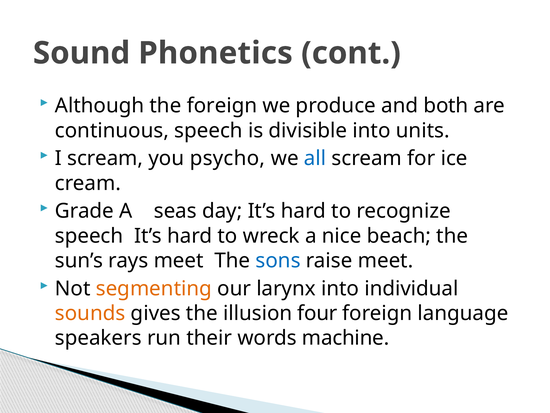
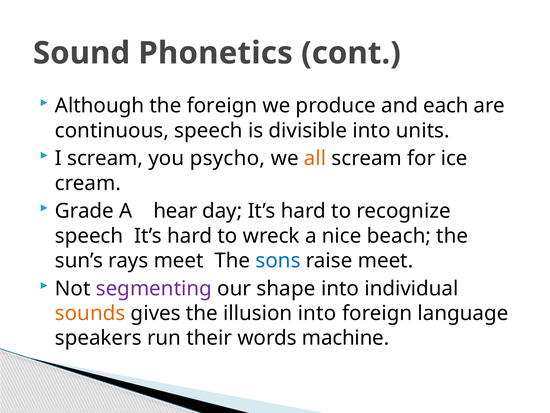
both: both -> each
all colour: blue -> orange
seas: seas -> hear
segmenting colour: orange -> purple
larynx: larynx -> shape
illusion four: four -> into
